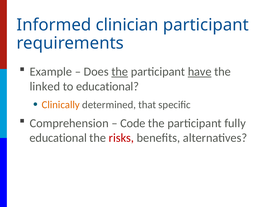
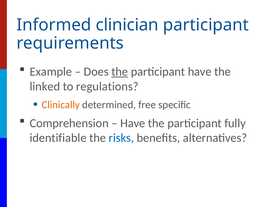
have at (200, 72) underline: present -> none
to educational: educational -> regulations
that: that -> free
Code at (133, 123): Code -> Have
educational at (58, 138): educational -> identifiable
risks colour: red -> blue
